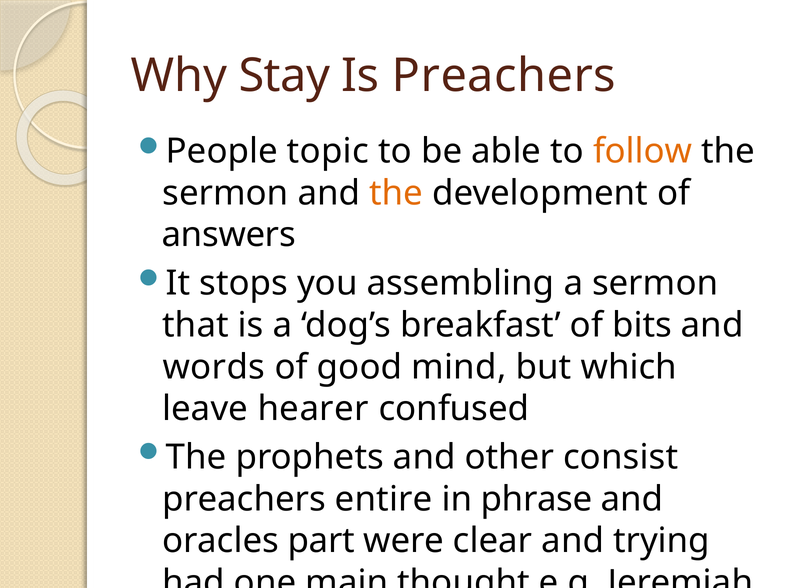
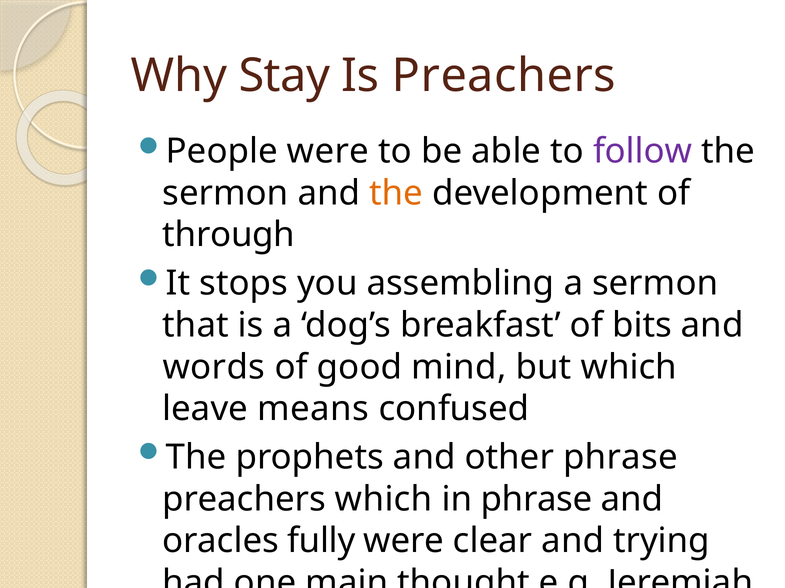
People topic: topic -> were
follow colour: orange -> purple
answers: answers -> through
hearer: hearer -> means
other consist: consist -> phrase
preachers entire: entire -> which
part: part -> fully
